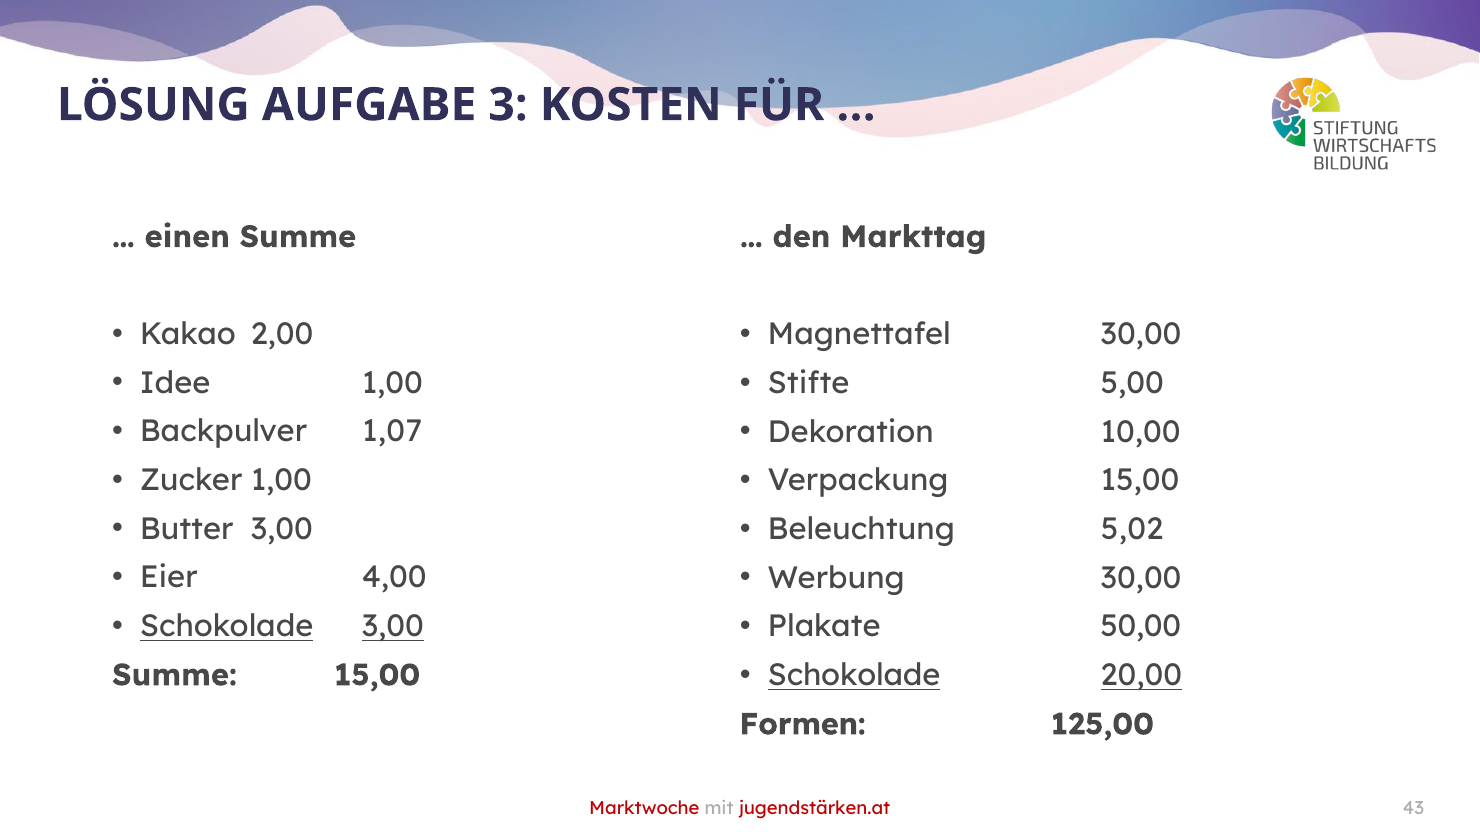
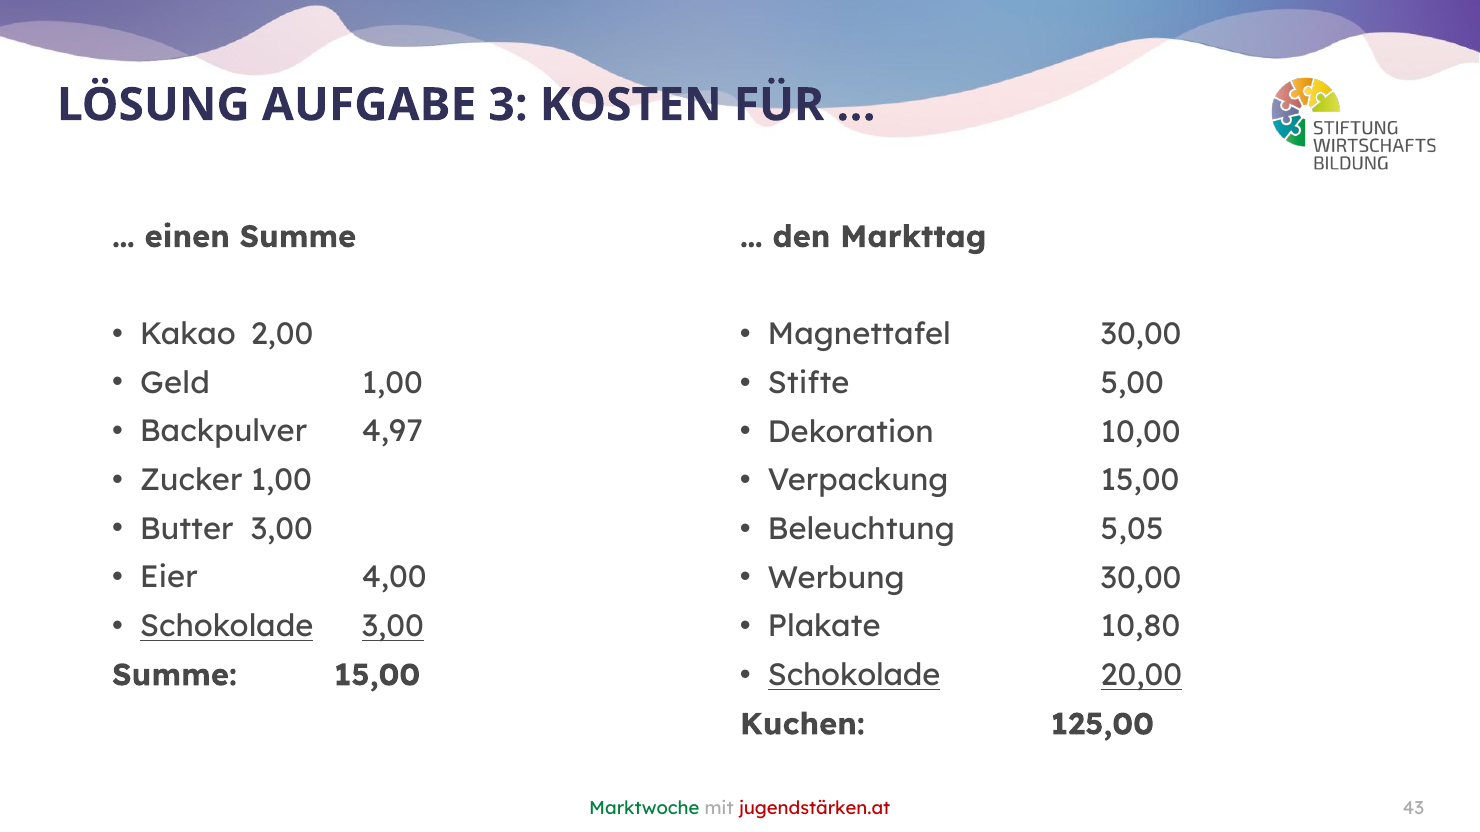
Idee: Idee -> Geld
1,07: 1,07 -> 4,97
5,02: 5,02 -> 5,05
50,00: 50,00 -> 10,80
Formen: Formen -> Kuchen
Marktwoche colour: red -> green
